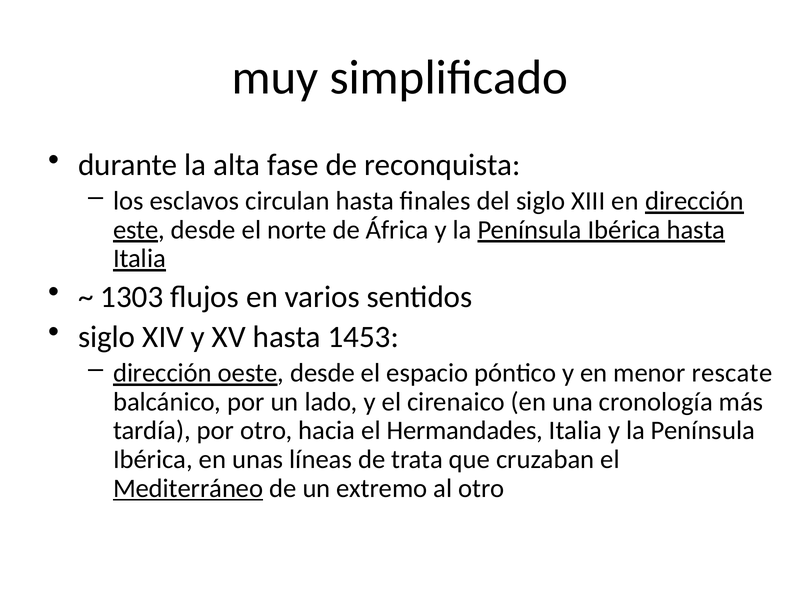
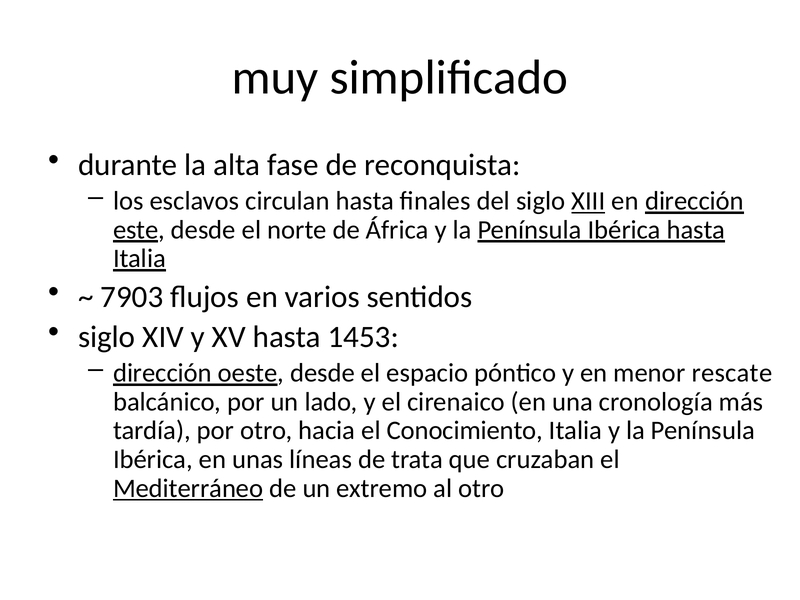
XIII underline: none -> present
1303: 1303 -> 7903
Hermandades: Hermandades -> Conocimiento
